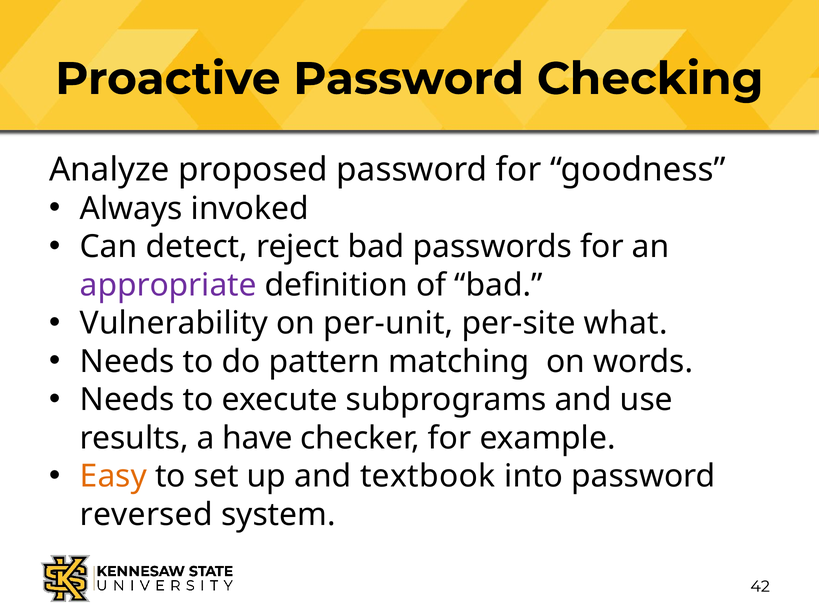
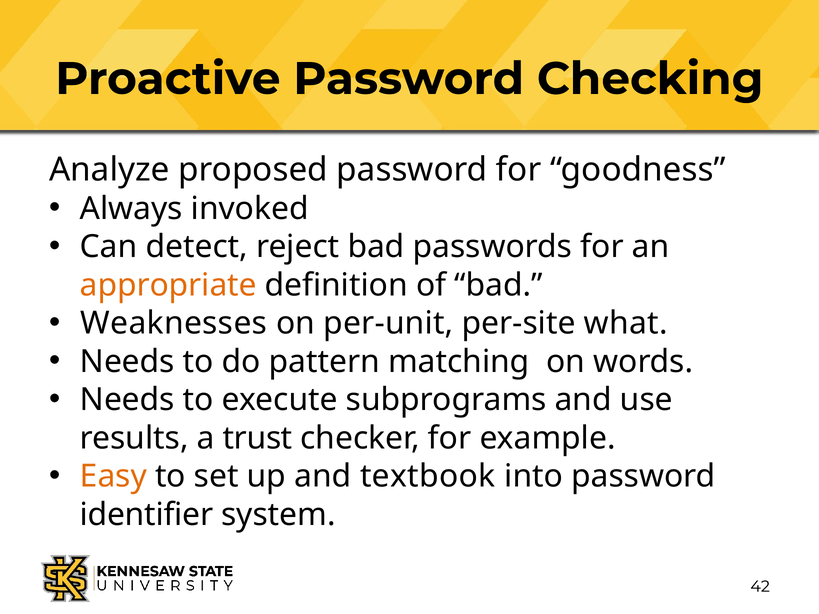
appropriate colour: purple -> orange
Vulnerability: Vulnerability -> Weaknesses
have: have -> trust
reversed: reversed -> identifier
